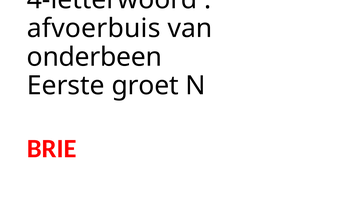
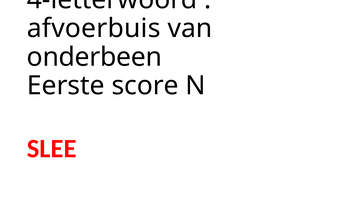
groet: groet -> score
BRIE: BRIE -> SLEE
